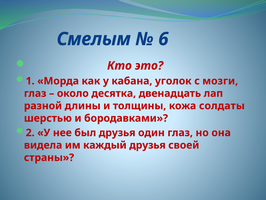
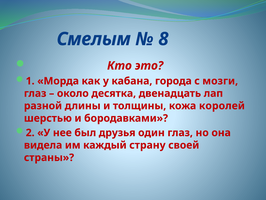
6: 6 -> 8
уголок: уголок -> города
солдаты: солдаты -> королей
каждый друзья: друзья -> страну
